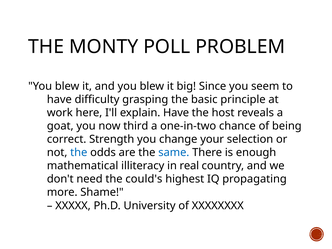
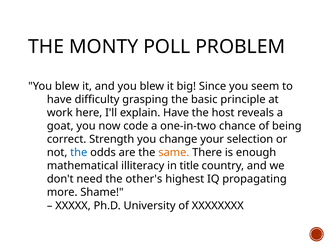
third: third -> code
same colour: blue -> orange
real: real -> title
could's: could's -> other's
